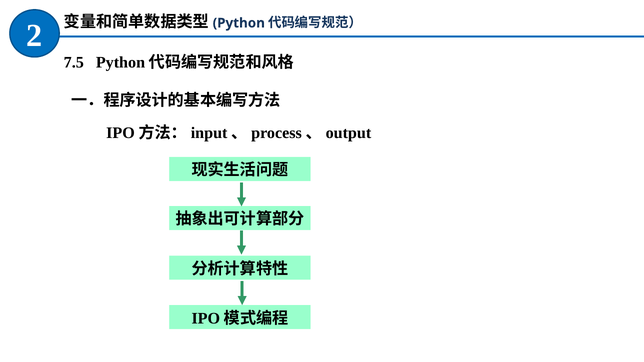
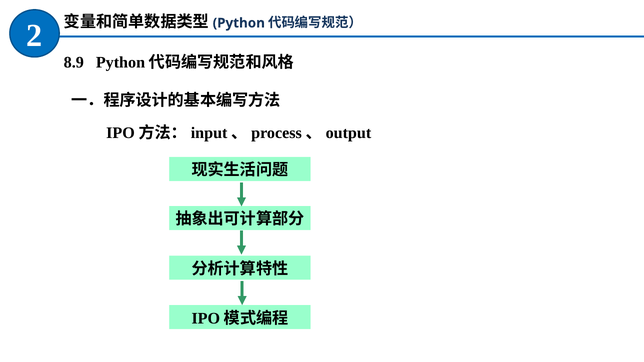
7.5: 7.5 -> 8.9
